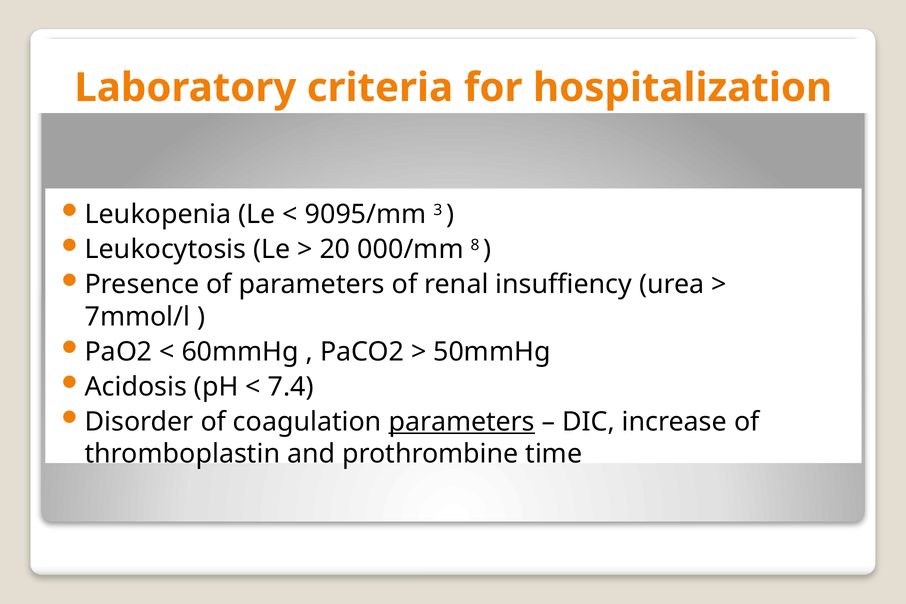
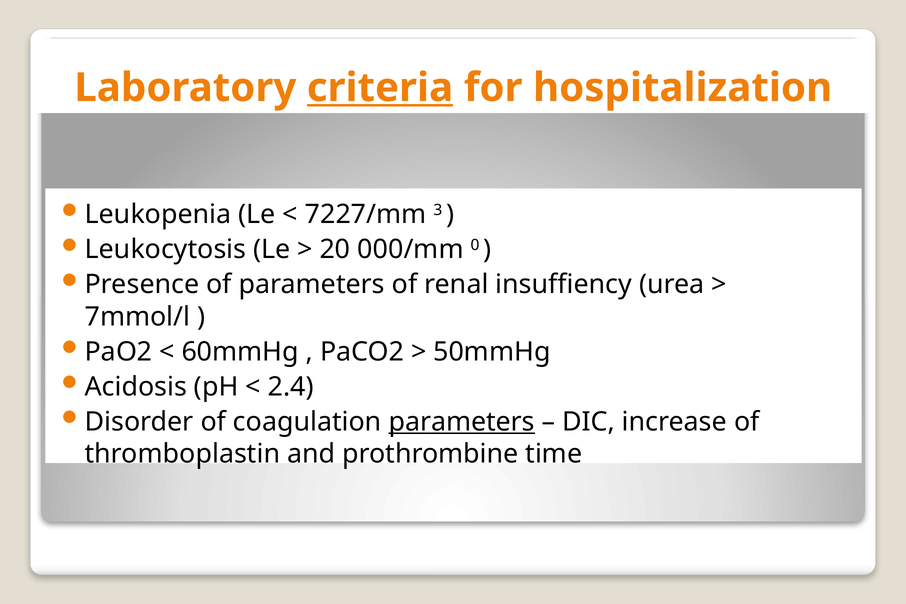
criteria underline: none -> present
9095/mm: 9095/mm -> 7227/mm
8: 8 -> 0
7.4: 7.4 -> 2.4
